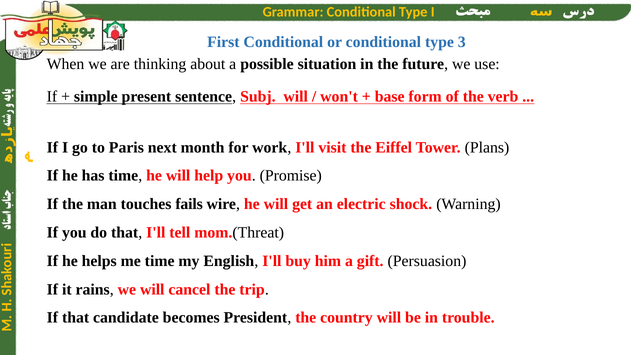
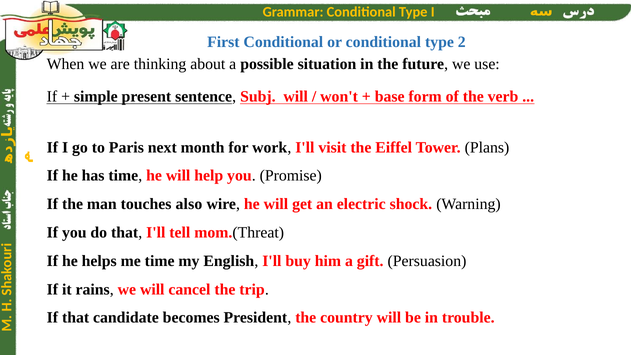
3: 3 -> 2
fails: fails -> also
